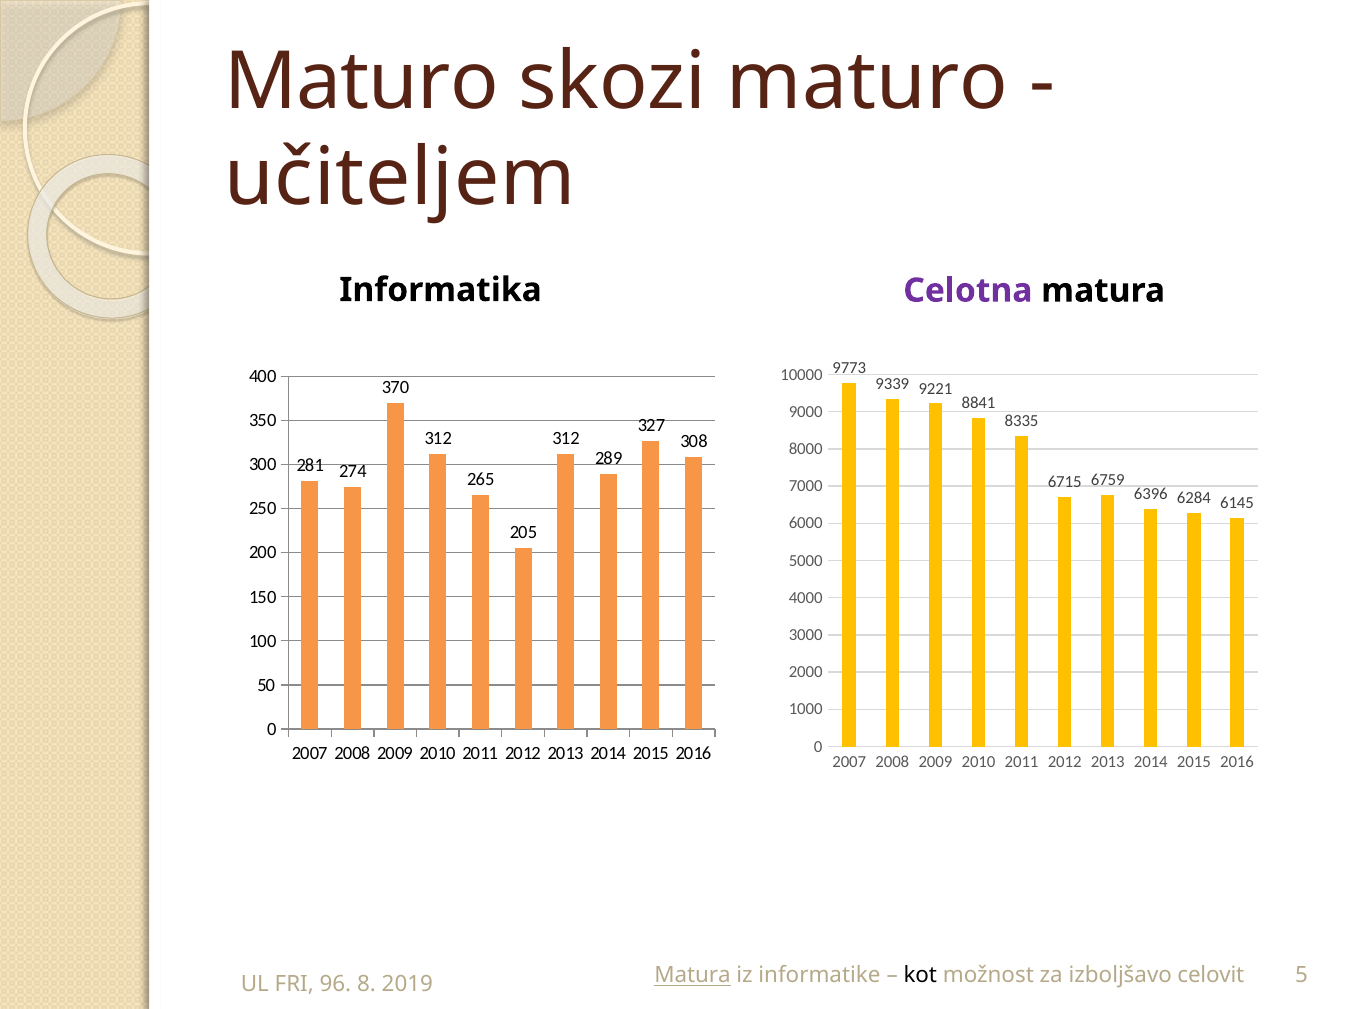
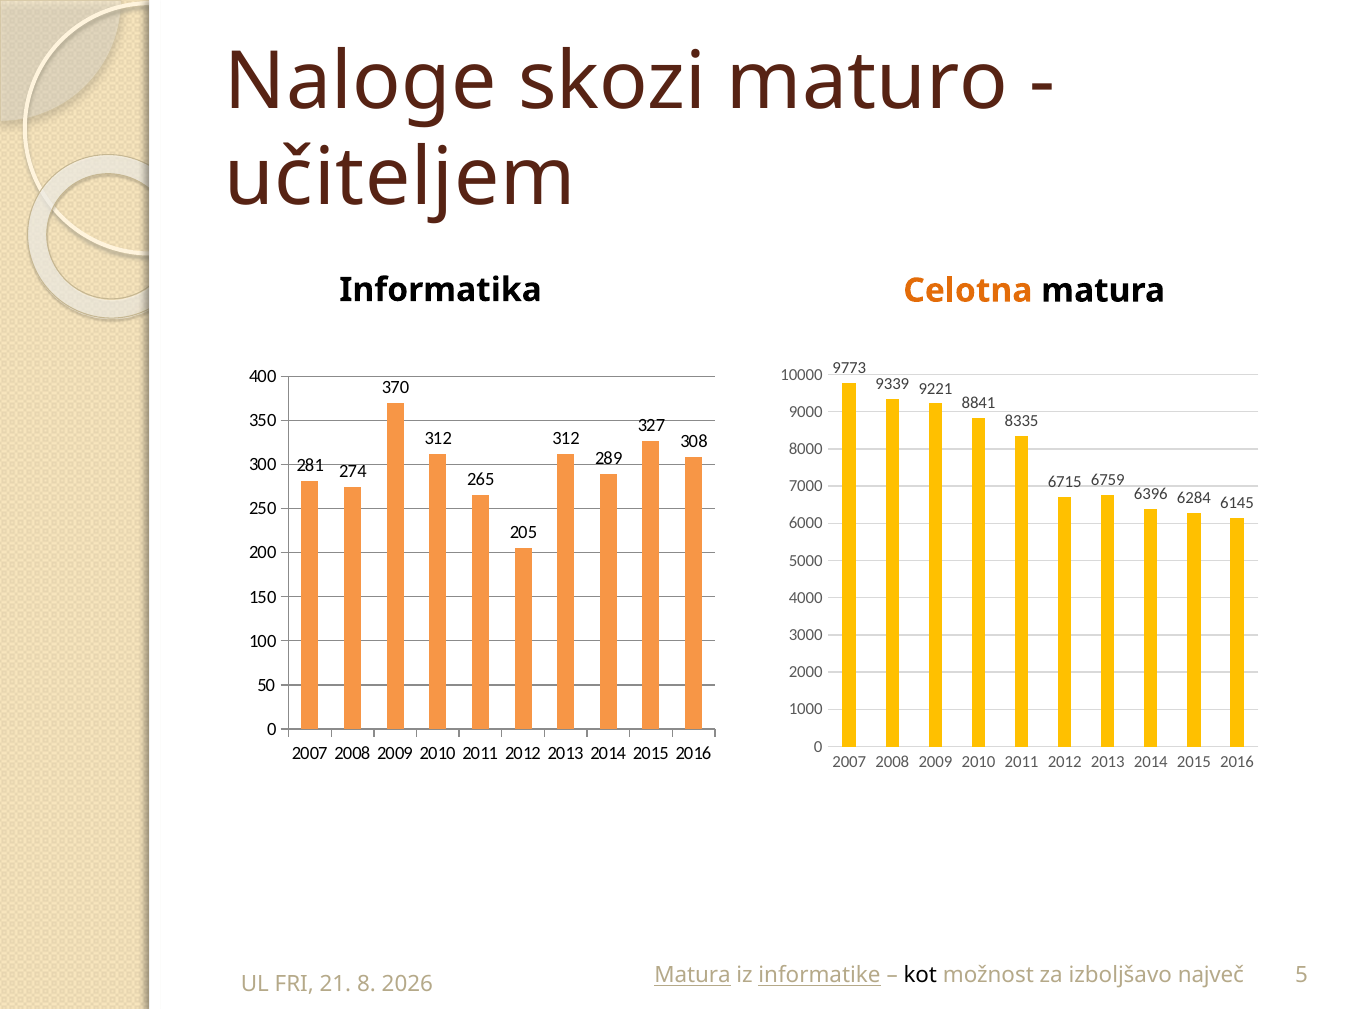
Maturo at (361, 82): Maturo -> Naloge
Celotna colour: purple -> orange
informatike underline: none -> present
celovit: celovit -> največ
96: 96 -> 21
2019: 2019 -> 2026
